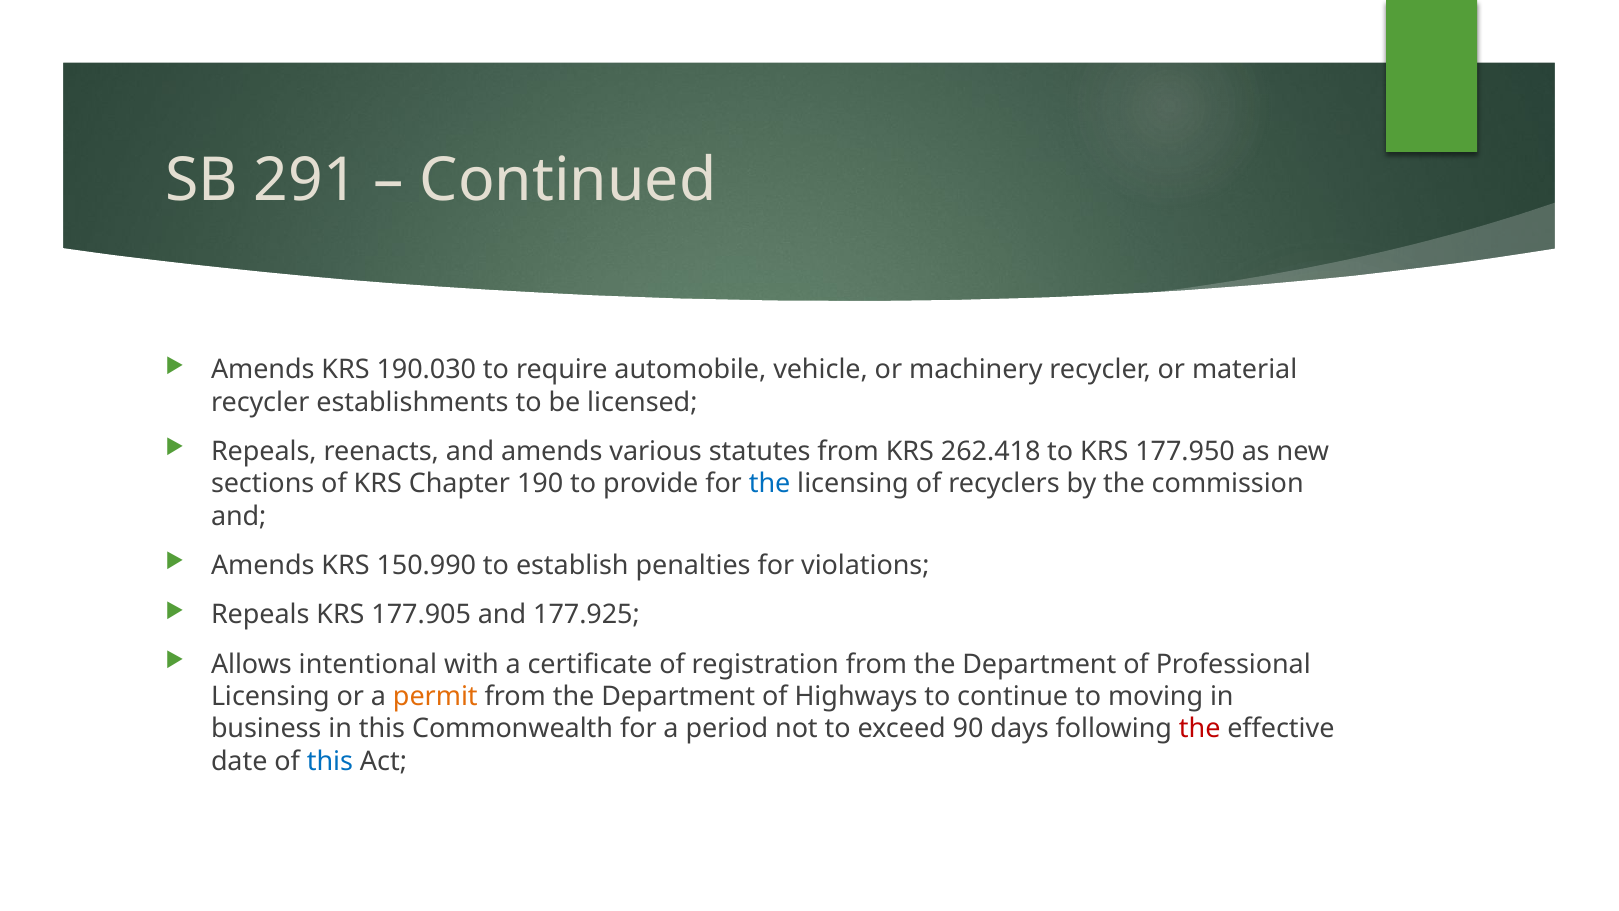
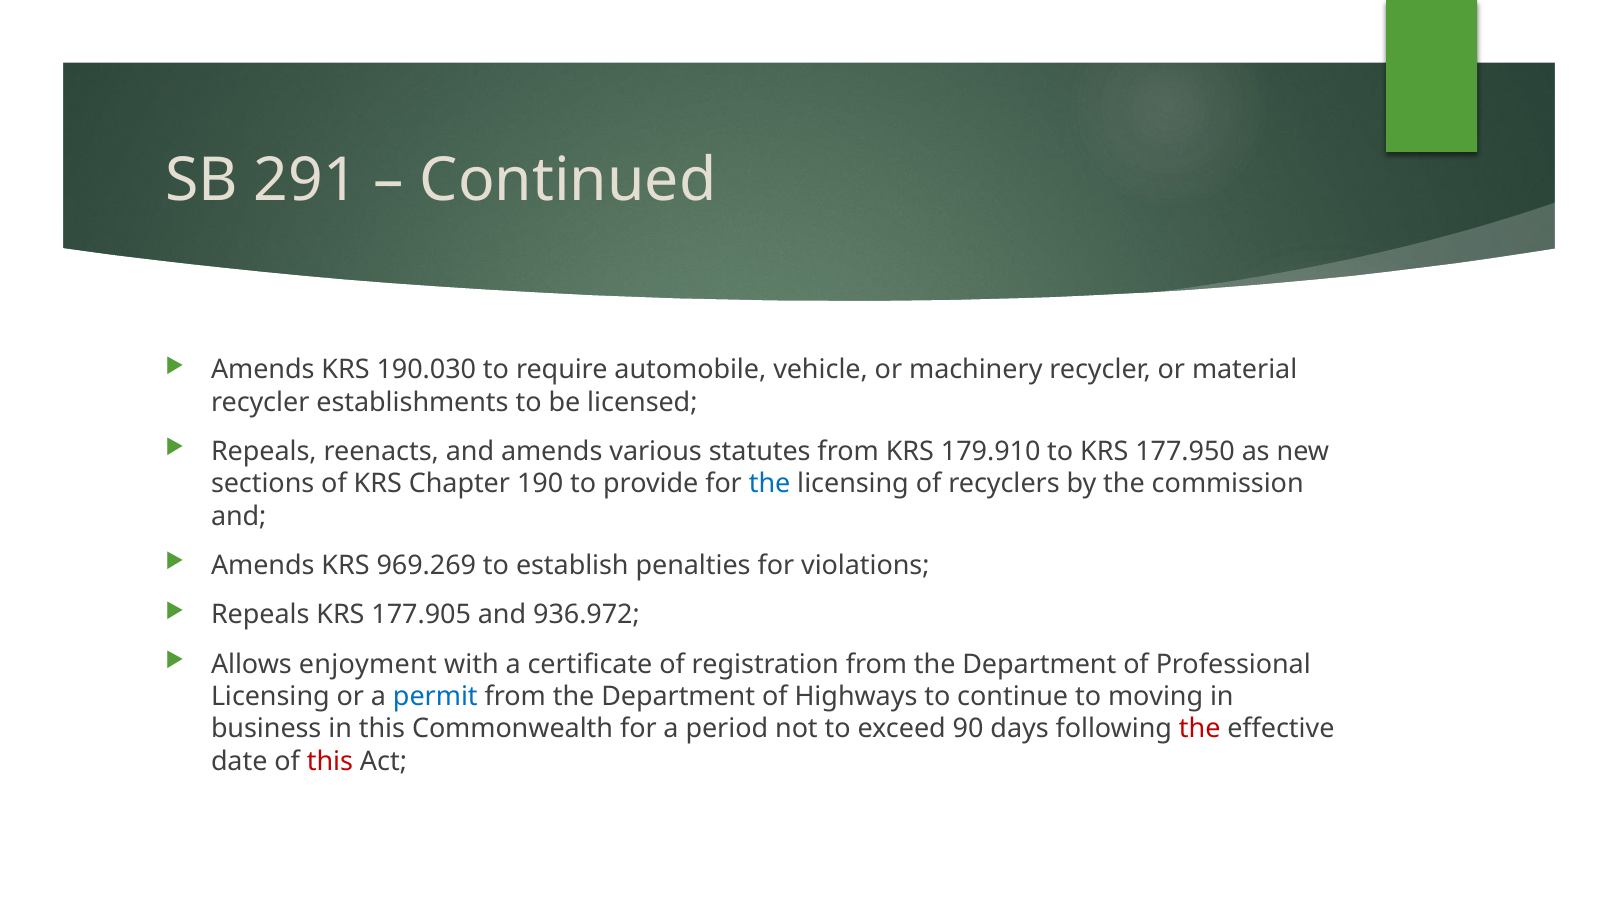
262.418: 262.418 -> 179.910
150.990: 150.990 -> 969.269
177.925: 177.925 -> 936.972
intentional: intentional -> enjoyment
permit colour: orange -> blue
this at (330, 761) colour: blue -> red
